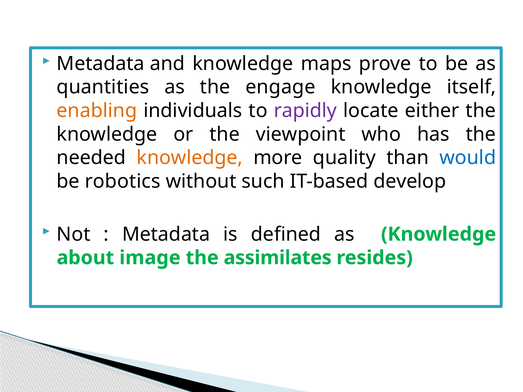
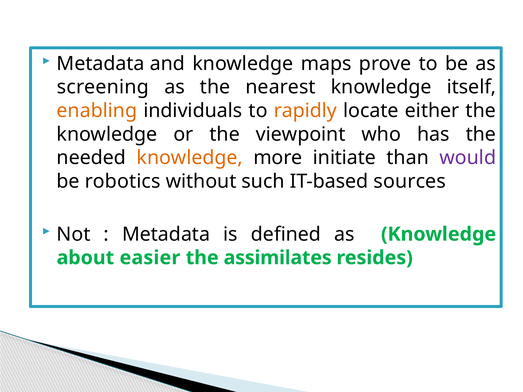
quantities: quantities -> screening
engage: engage -> nearest
rapidly colour: purple -> orange
quality: quality -> initiate
would colour: blue -> purple
develop: develop -> sources
image: image -> easier
